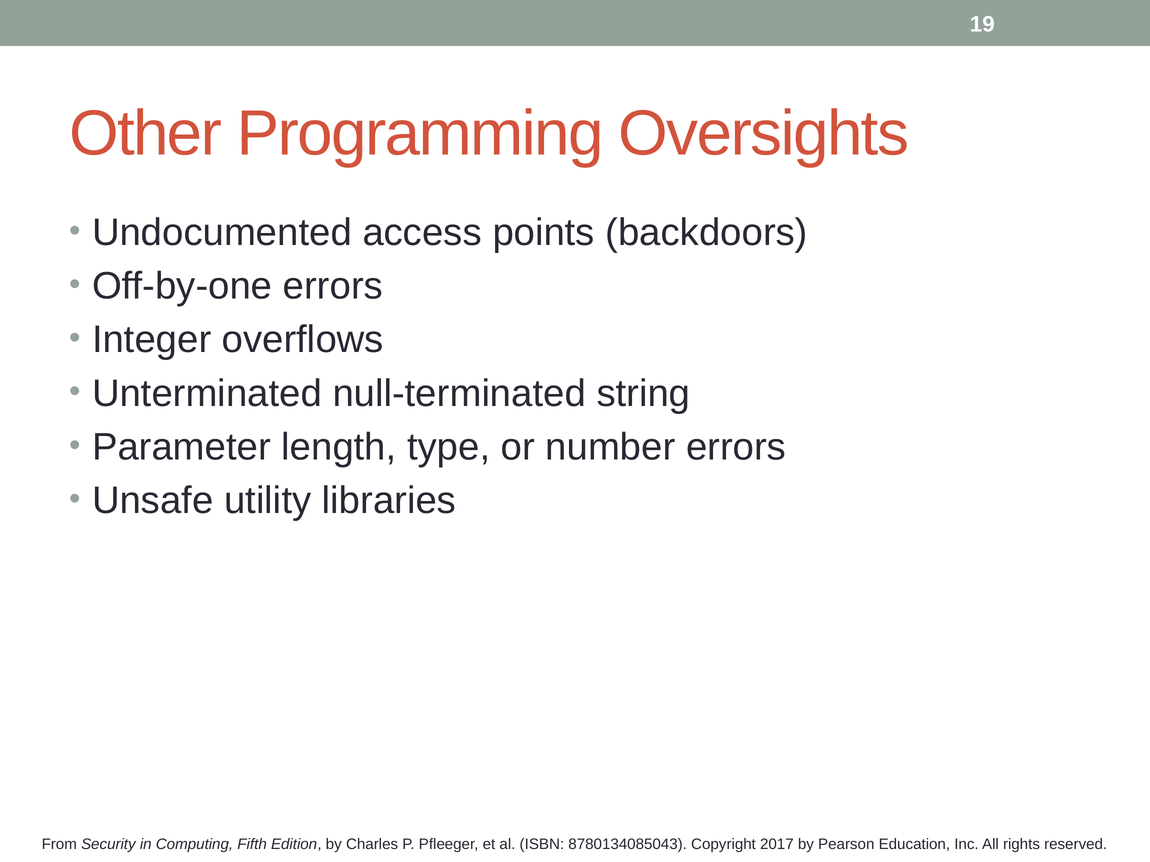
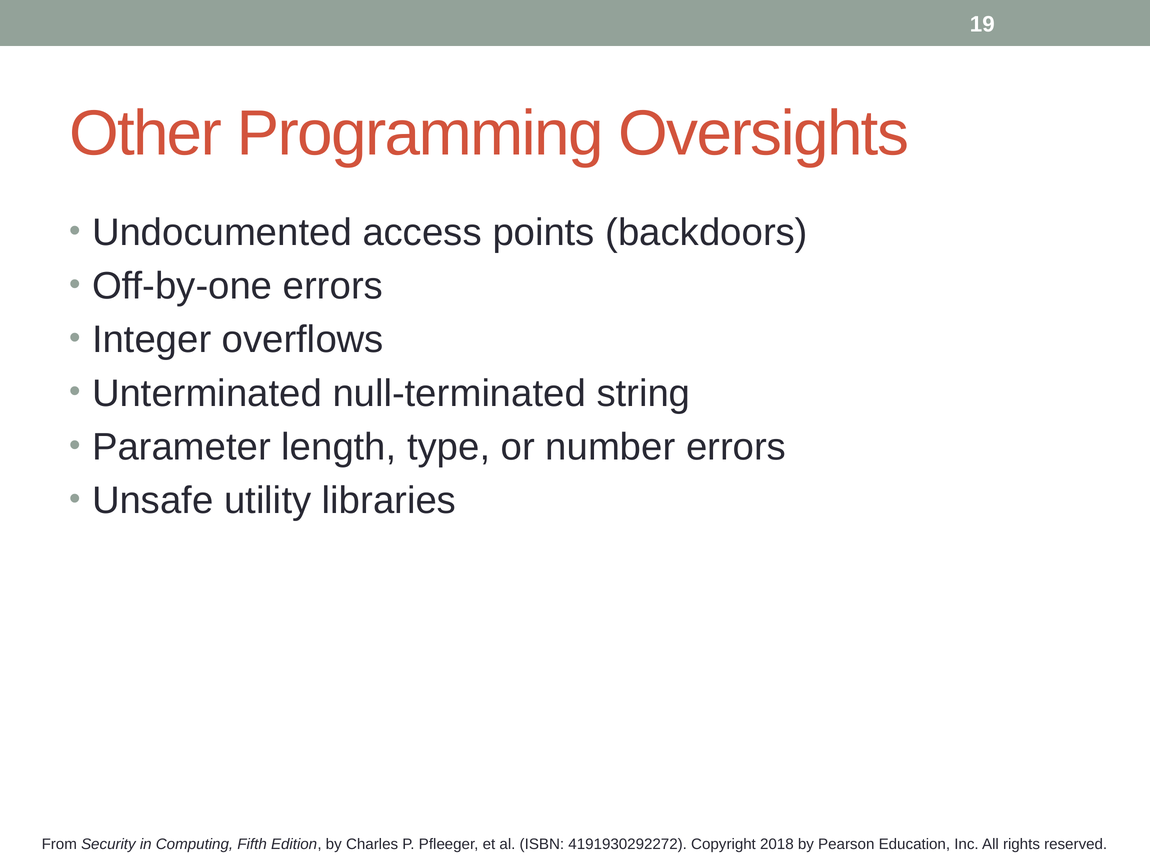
8780134085043: 8780134085043 -> 4191930292272
2017: 2017 -> 2018
